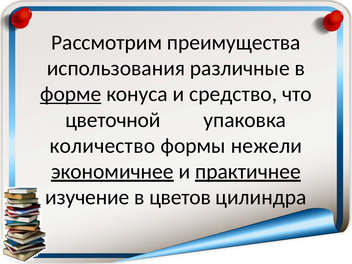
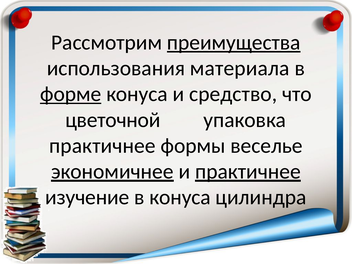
преимущества underline: none -> present
различные: различные -> материала
количество at (102, 146): количество -> практичнее
нежели: нежели -> веселье
в цветов: цветов -> конуса
